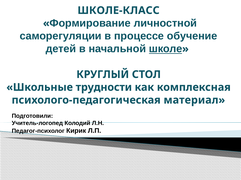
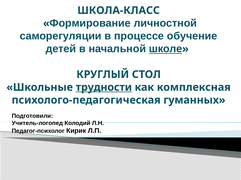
ШКОЛЕ-КЛАСС: ШКОЛЕ-КЛАСС -> ШКОЛА-КЛАСС
трудности underline: none -> present
материал: материал -> гуманных
